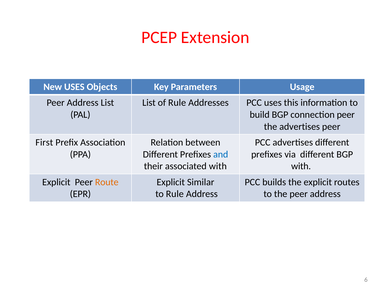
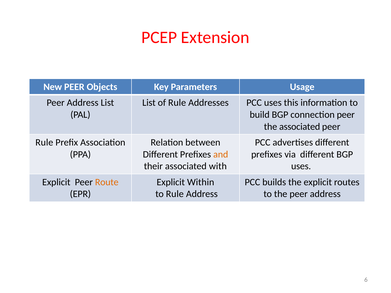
New USES: USES -> PEER
the advertises: advertises -> associated
First at (44, 143): First -> Rule
and colour: blue -> orange
with at (301, 166): with -> uses
Similar: Similar -> Within
